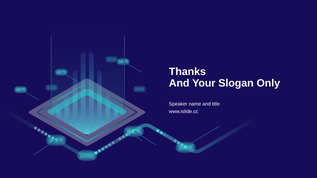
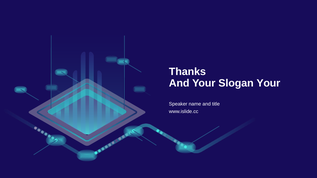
Slogan Only: Only -> Your
